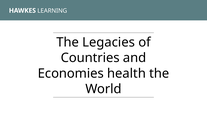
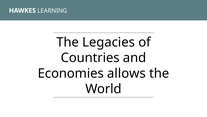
health: health -> allows
